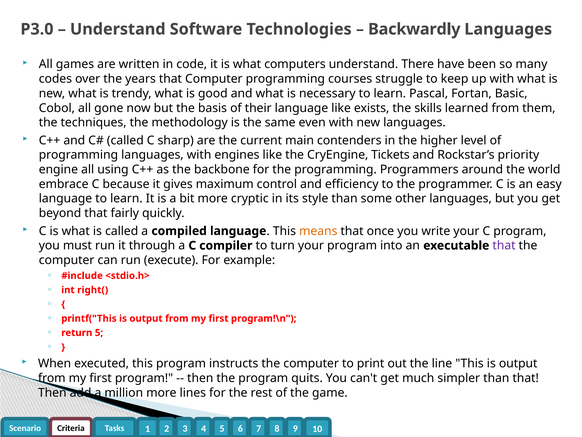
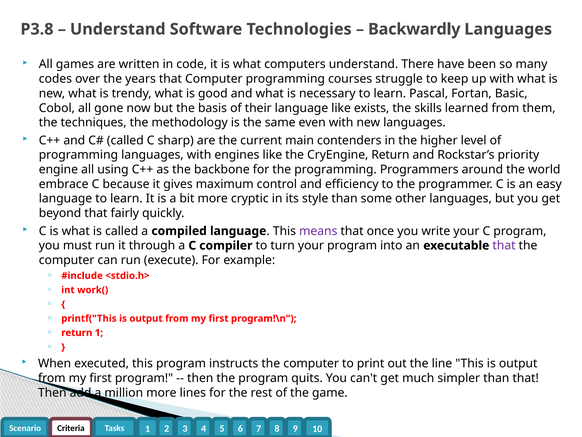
P3.0: P3.0 -> P3.8
CryEngine Tickets: Tickets -> Return
means colour: orange -> purple
right(: right( -> work(
return 5: 5 -> 1
